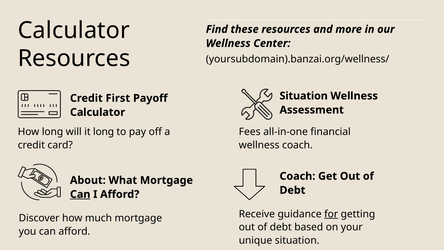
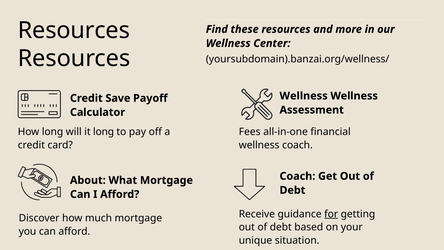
Calculator at (74, 30): Calculator -> Resources
Situation at (304, 96): Situation -> Wellness
First: First -> Save
Can at (80, 194) underline: present -> none
